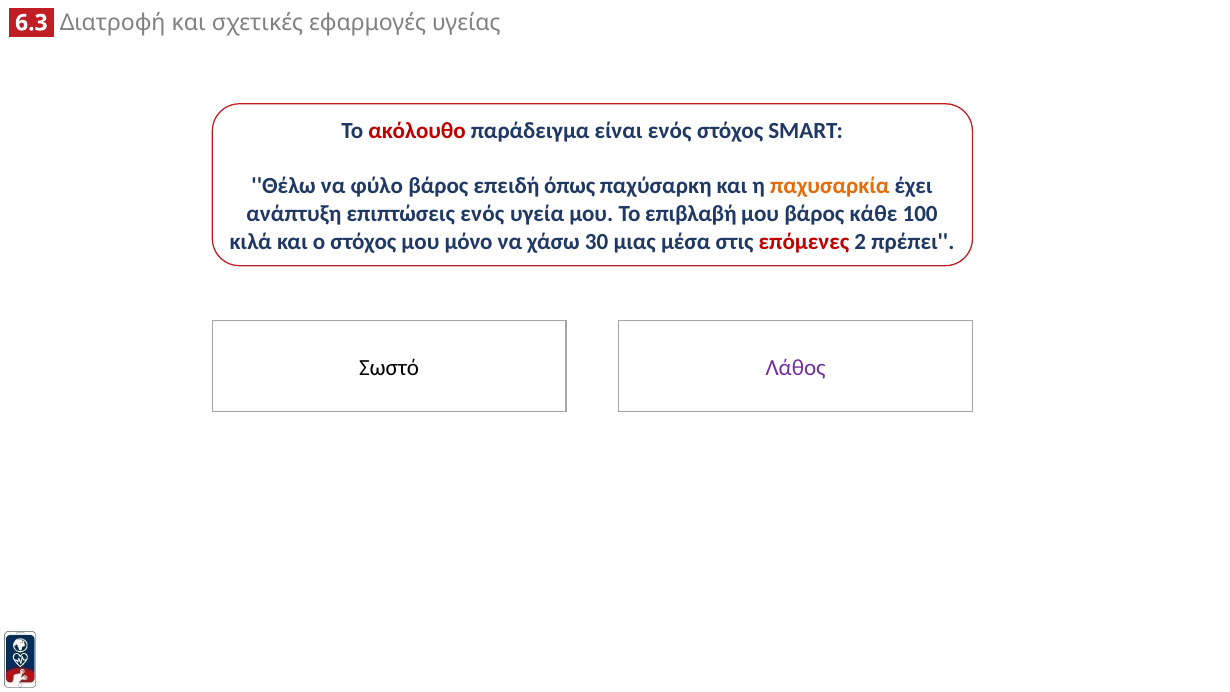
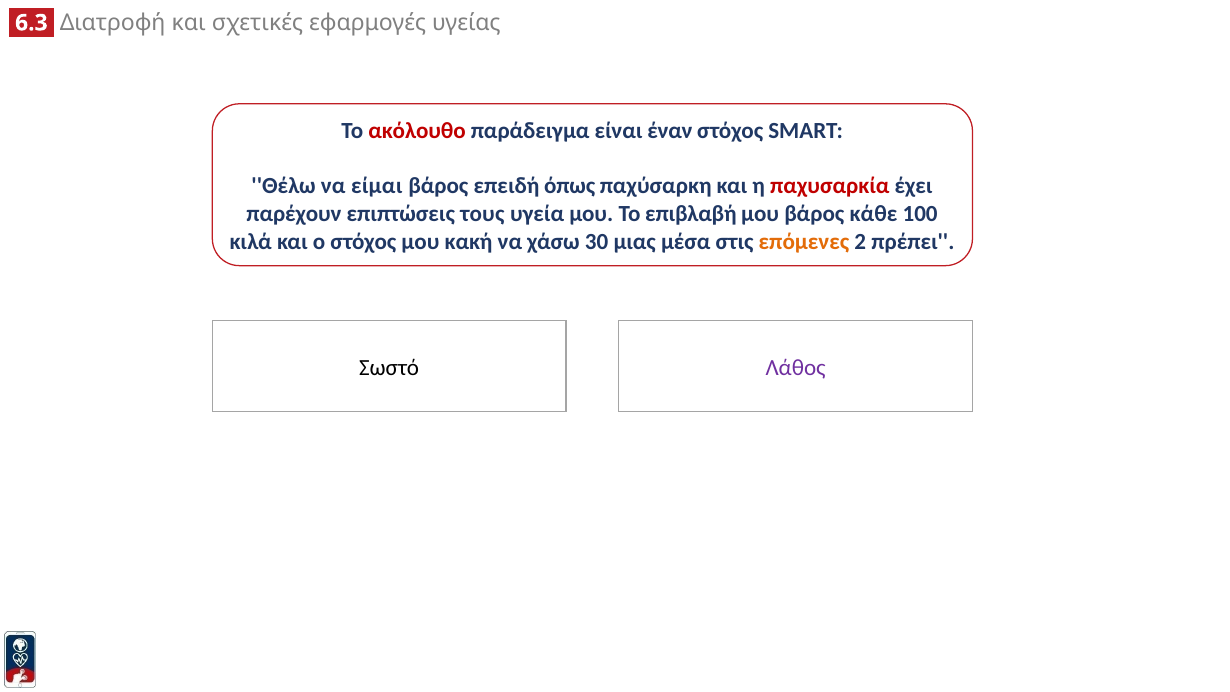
είναι ενός: ενός -> έναν
φύλο: φύλο -> είμαι
παχυσαρκία colour: orange -> red
ανάπτυξη: ανάπτυξη -> παρέχουν
επιπτώσεις ενός: ενός -> τους
μόνο: μόνο -> κακή
επόμενες colour: red -> orange
